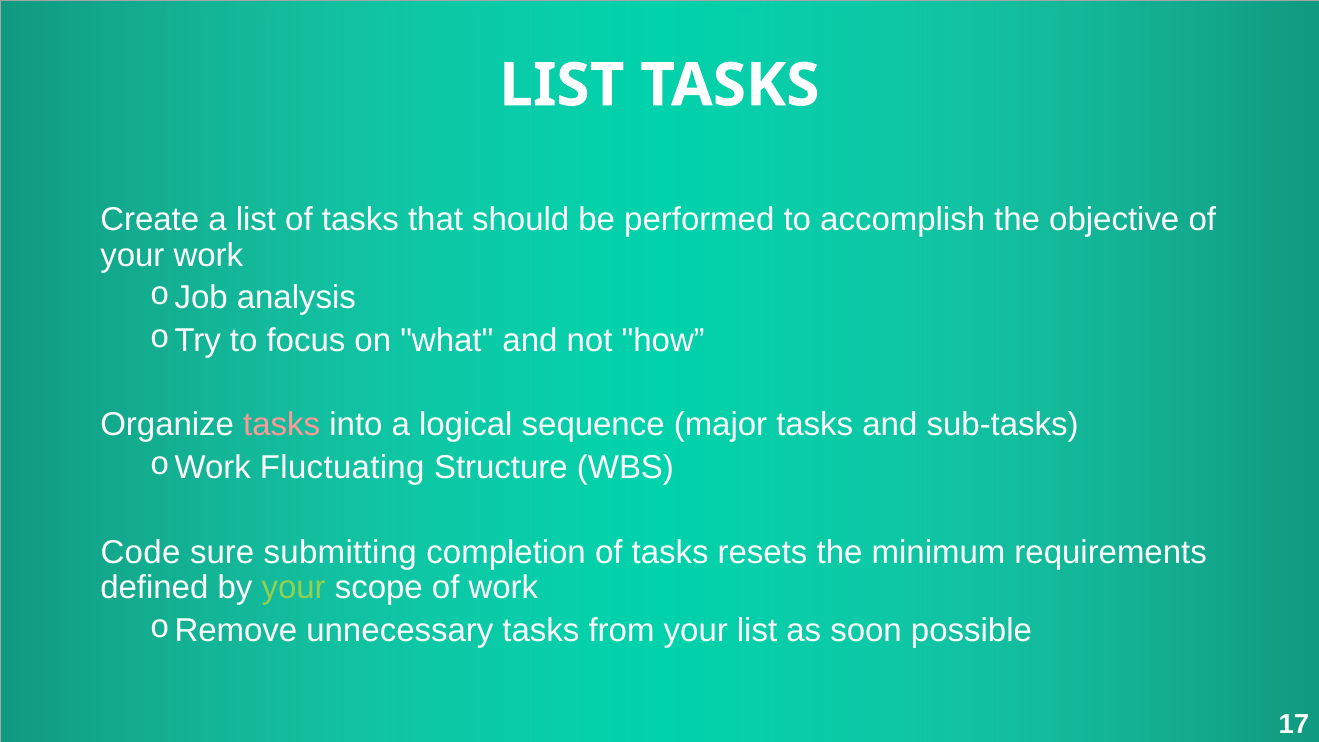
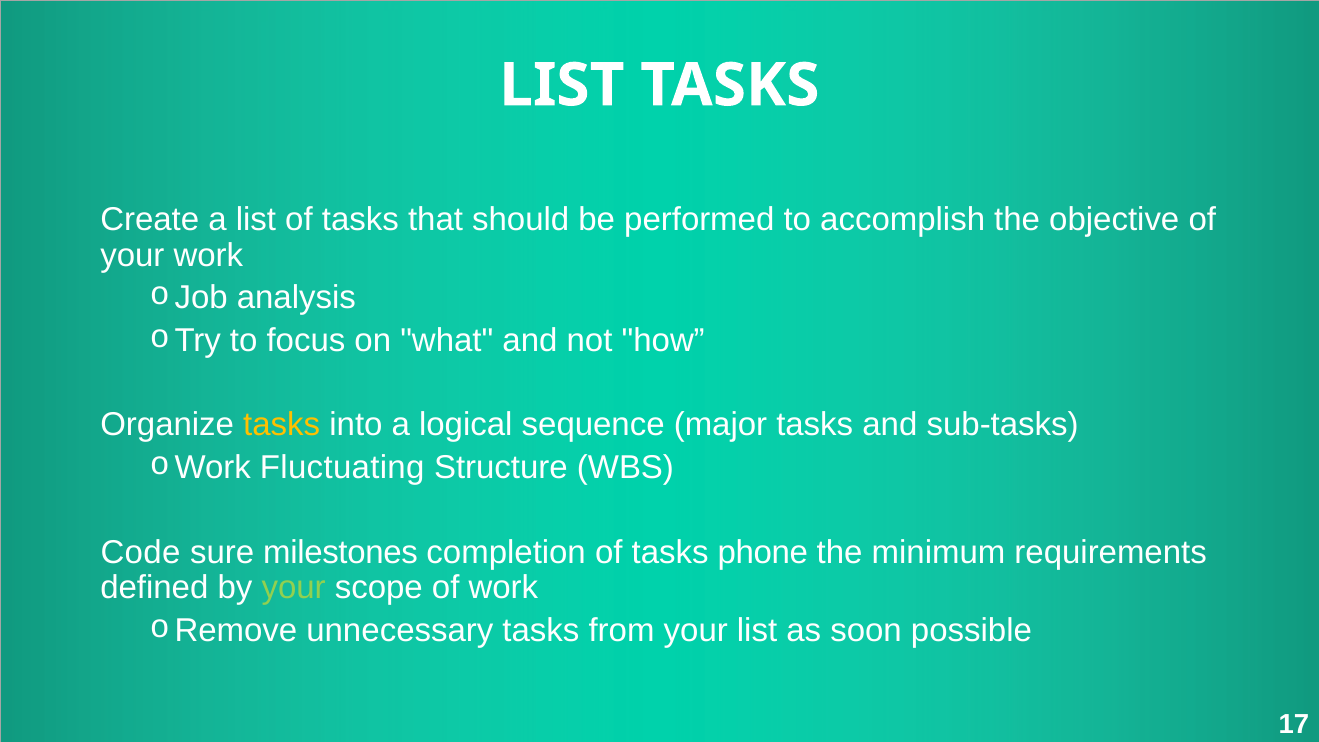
tasks at (282, 425) colour: pink -> yellow
submitting: submitting -> milestones
resets: resets -> phone
